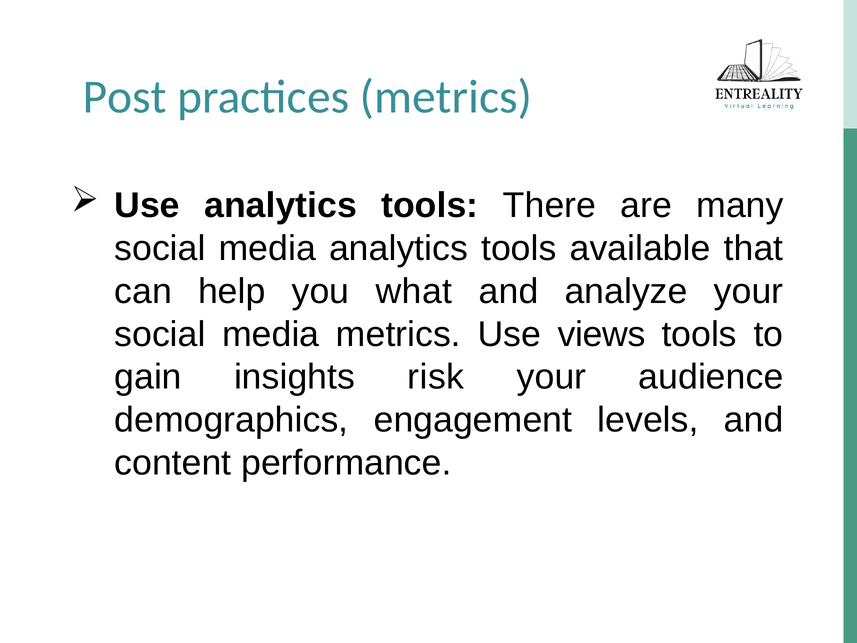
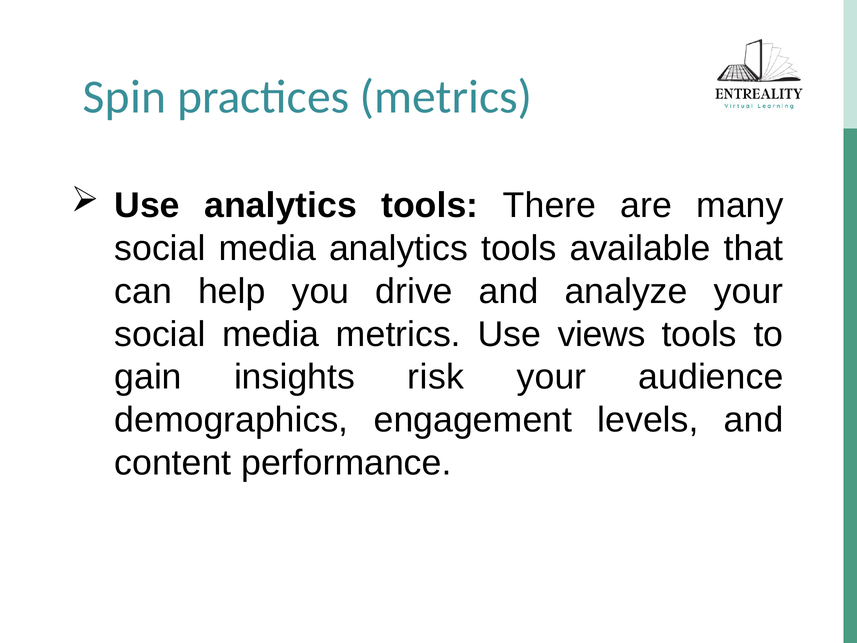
Post: Post -> Spin
what: what -> drive
